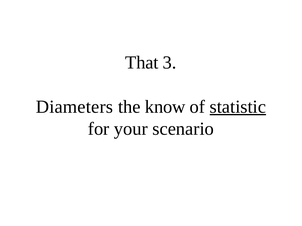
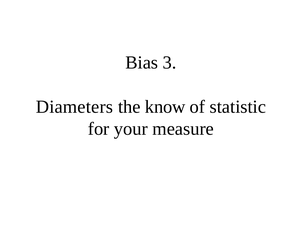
That: That -> Bias
statistic underline: present -> none
scenario: scenario -> measure
